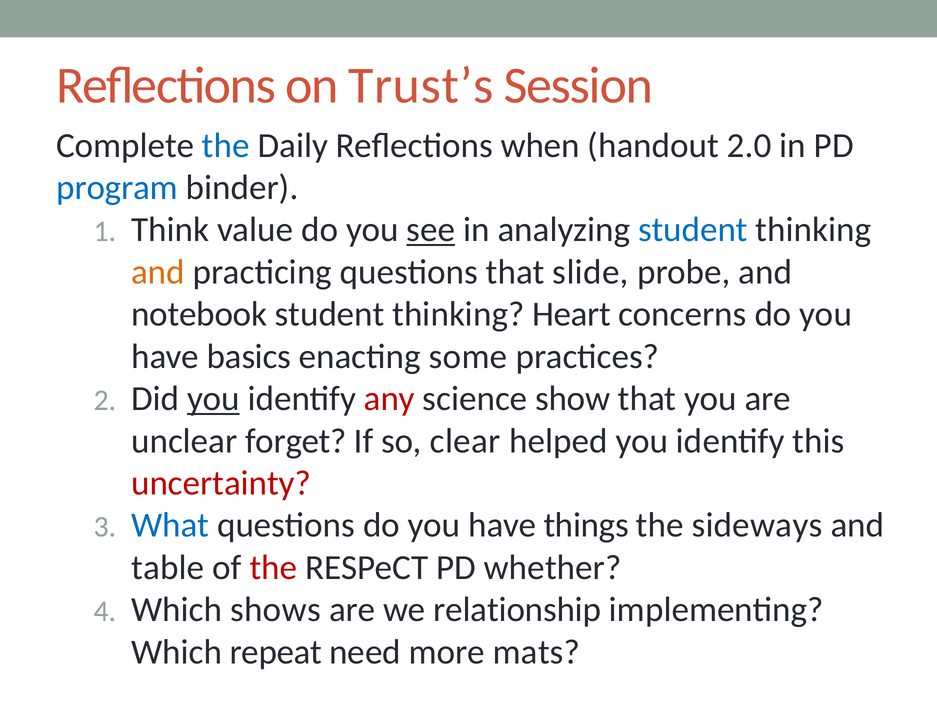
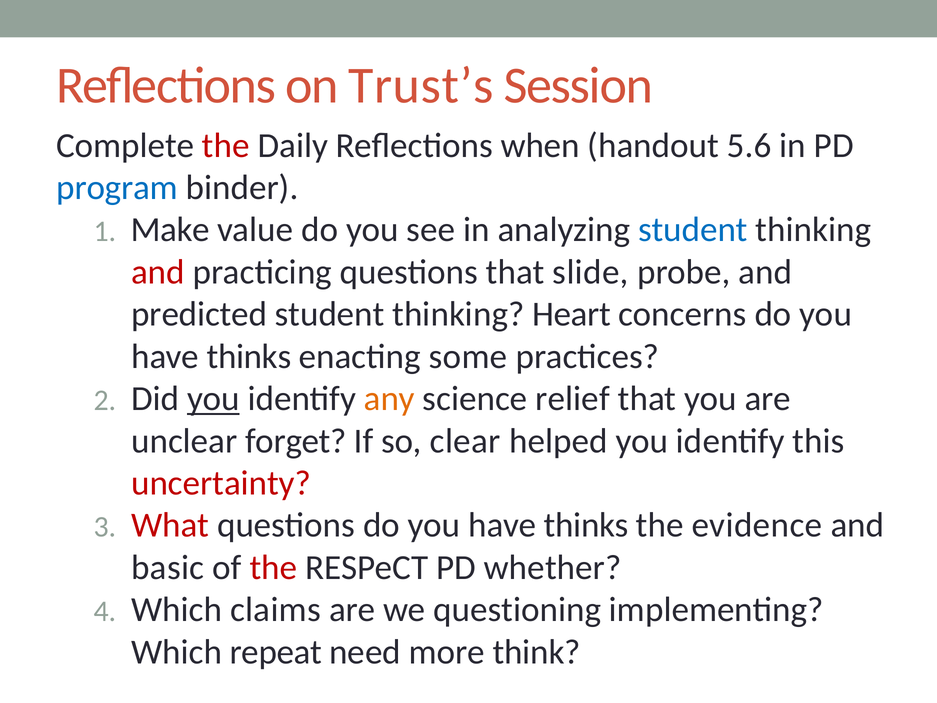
the at (226, 145) colour: blue -> red
2.0: 2.0 -> 5.6
Think: Think -> Make
see underline: present -> none
and at (158, 272) colour: orange -> red
notebook: notebook -> predicted
basics at (249, 356): basics -> thinks
any colour: red -> orange
show: show -> relief
What colour: blue -> red
things at (586, 525): things -> thinks
sideways: sideways -> evidence
table: table -> basic
shows: shows -> claims
relationship: relationship -> questioning
mats: mats -> think
